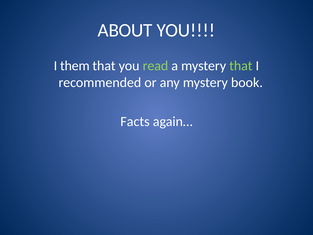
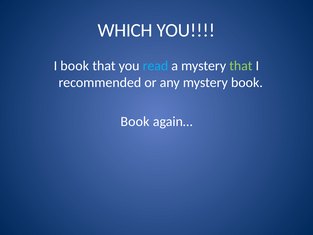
ABOUT: ABOUT -> WHICH
I them: them -> book
read colour: light green -> light blue
Facts at (135, 121): Facts -> Book
